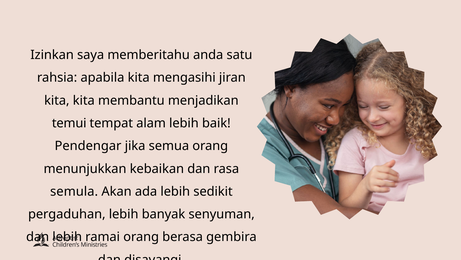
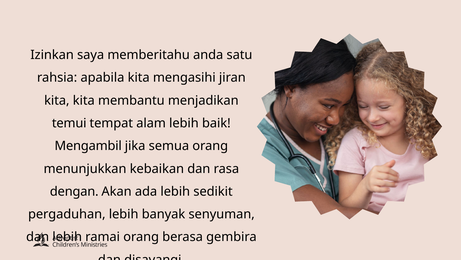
Pendengar: Pendengar -> Mengambil
semula: semula -> dengan
